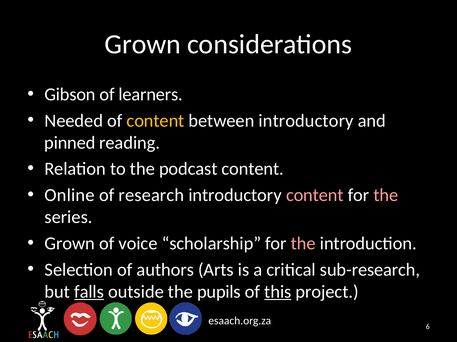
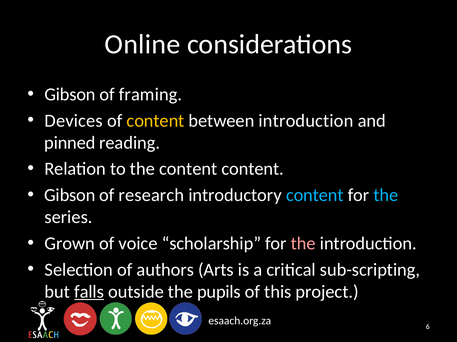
Grown at (143, 44): Grown -> Online
learners: learners -> framing
Needed: Needed -> Devices
between introductory: introductory -> introduction
the podcast: podcast -> content
Online at (70, 196): Online -> Gibson
content at (315, 196) colour: pink -> light blue
the at (386, 196) colour: pink -> light blue
sub-research: sub-research -> sub-scripting
this underline: present -> none
